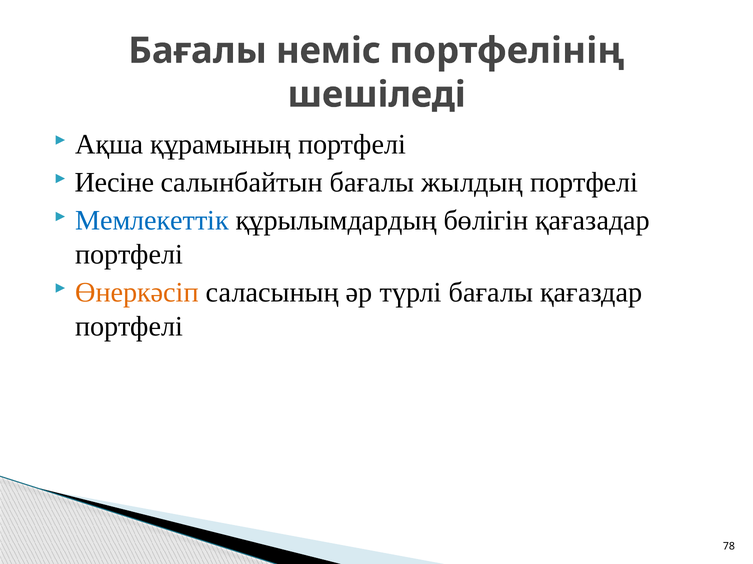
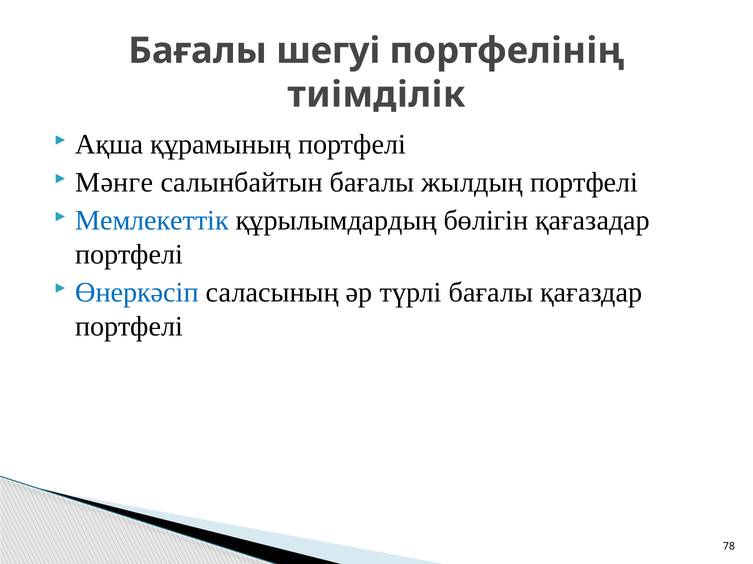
неміс: неміс -> шегуі
шешіледі: шешіледі -> тиімділік
Иесіне: Иесіне -> Мәнге
Өнеркәсіп colour: orange -> blue
